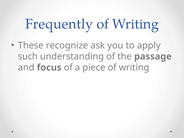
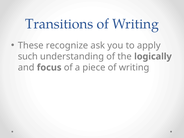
Frequently: Frequently -> Transitions
passage: passage -> logically
